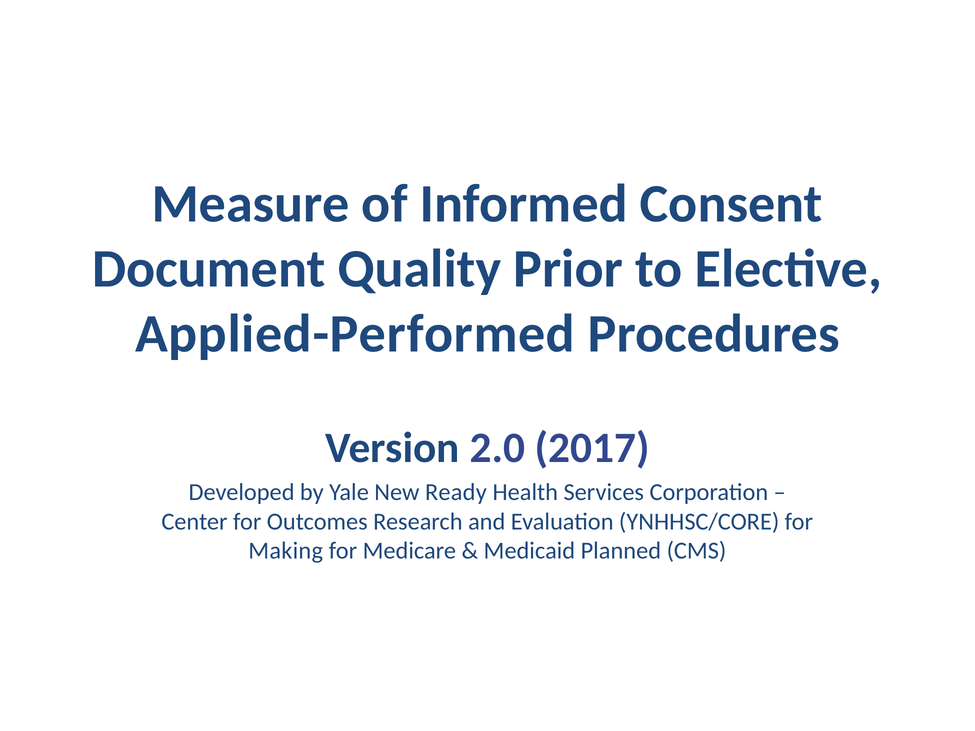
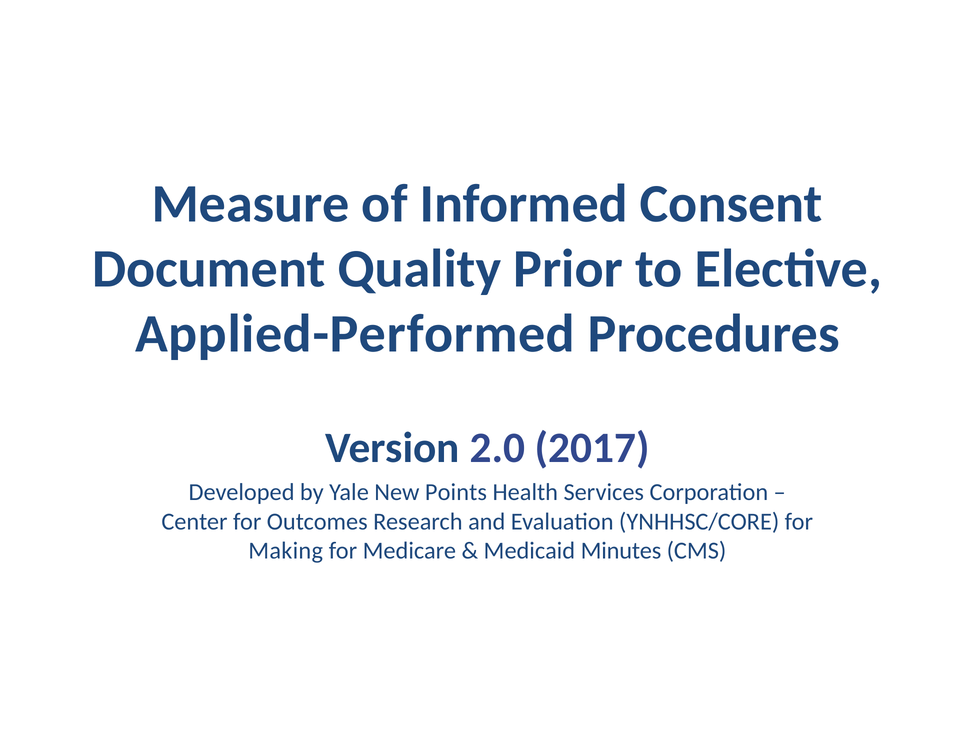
Ready: Ready -> Points
Planned: Planned -> Minutes
